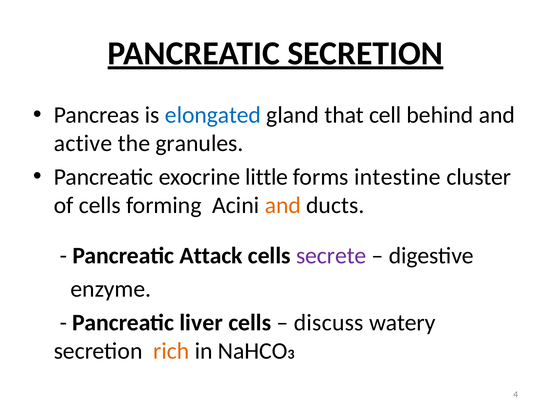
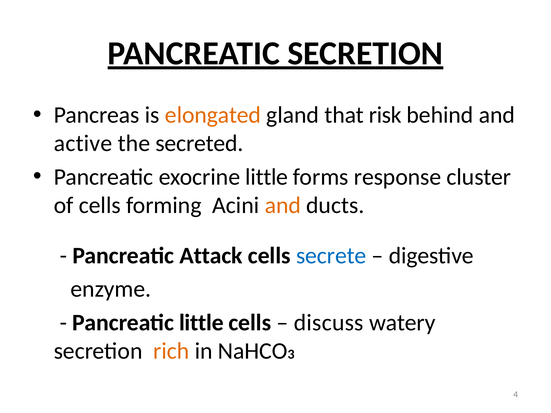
elongated colour: blue -> orange
cell: cell -> risk
granules: granules -> secreted
intestine: intestine -> response
secrete colour: purple -> blue
Pancreatic liver: liver -> little
